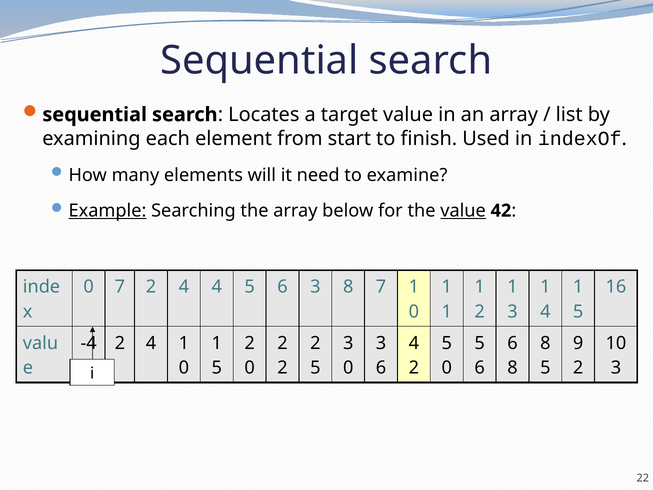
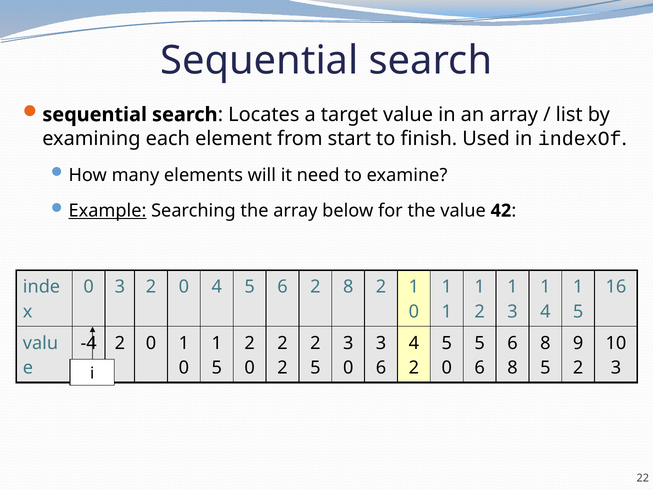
value at (463, 211) underline: present -> none
7 at (120, 287): 7 -> 3
4 at (184, 287): 4 -> 0
6 3: 3 -> 2
8 7: 7 -> 2
-4 2 4: 4 -> 0
